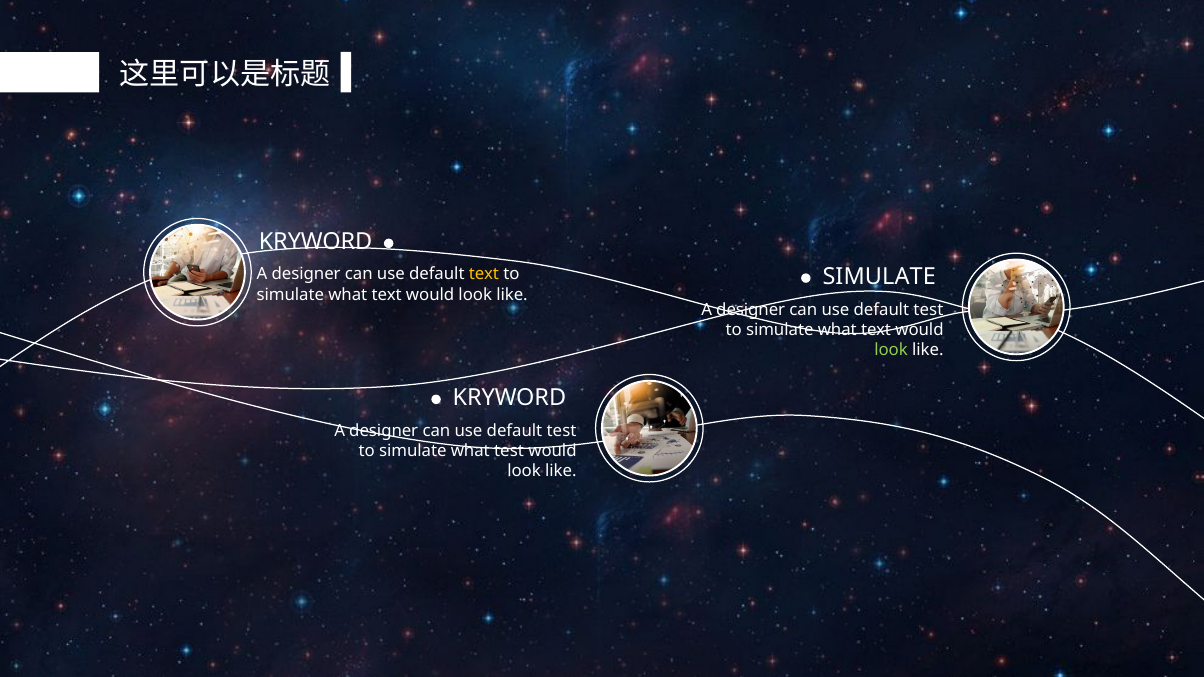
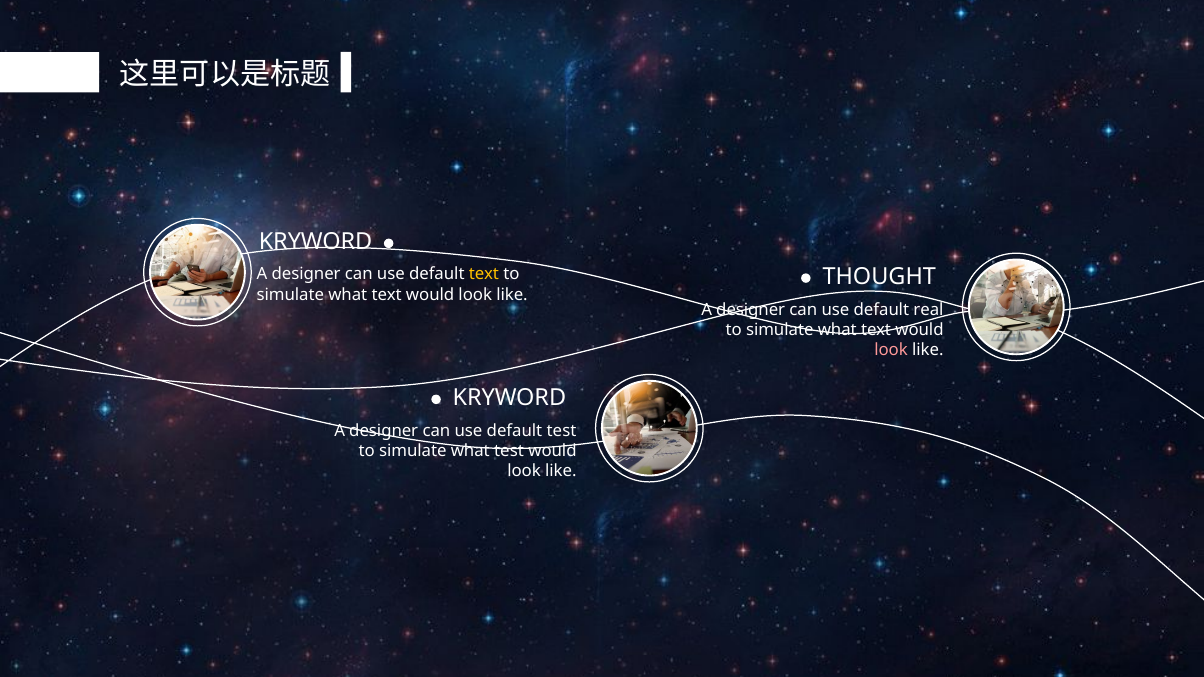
SIMULATE at (879, 277): SIMULATE -> THOUGHT
test at (928, 310): test -> real
look at (891, 350) colour: light green -> pink
